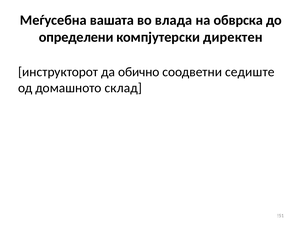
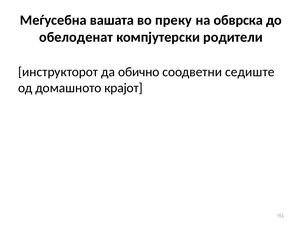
влада: влада -> преку
определени: определени -> обелоденат
директен: директен -> родители
склад: склад -> крајот
